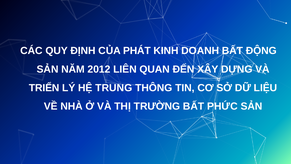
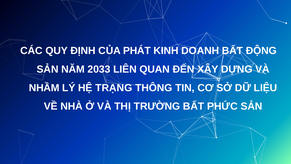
2012: 2012 -> 2033
TRIỂN: TRIỂN -> NHẦM
TRUNG: TRUNG -> TRẠNG
